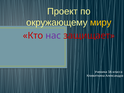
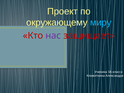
миру colour: yellow -> light blue
